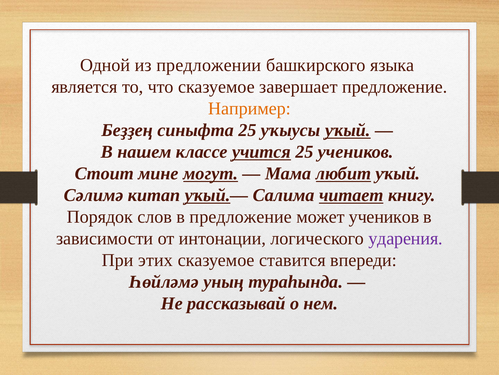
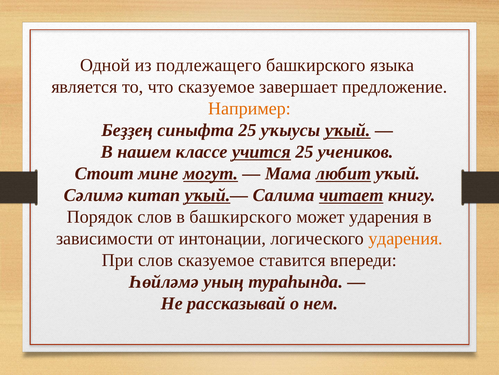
предложении: предложении -> подлежащего
в предложение: предложение -> башкирского
может учеников: учеников -> ударения
ударения at (406, 238) colour: purple -> orange
При этих: этих -> слов
